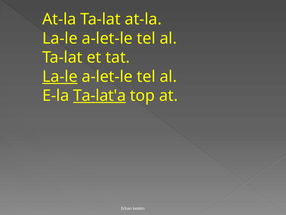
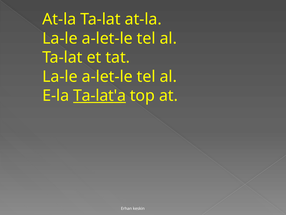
La-le at (60, 76) underline: present -> none
